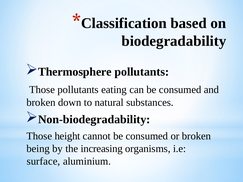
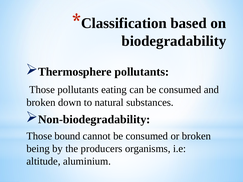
height: height -> bound
increasing: increasing -> producers
surface: surface -> altitude
